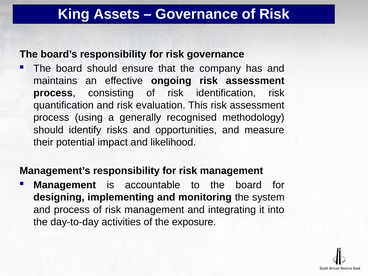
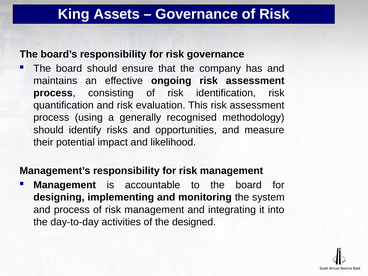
exposure: exposure -> designed
